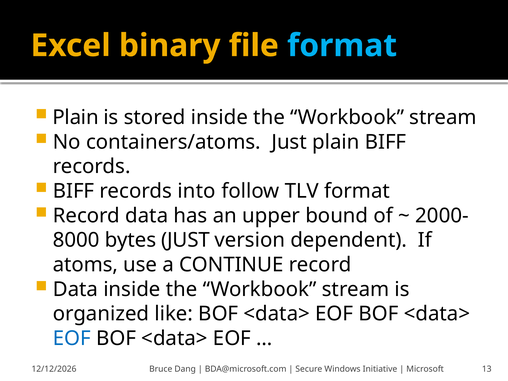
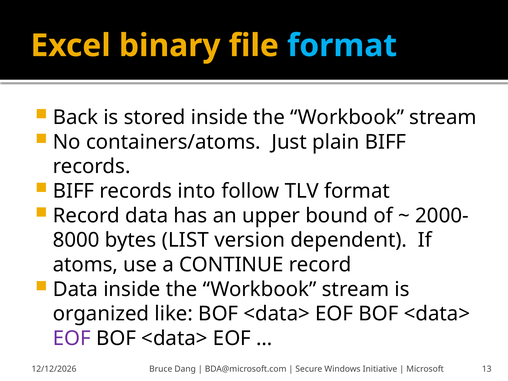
Plain at (76, 117): Plain -> Back
bytes JUST: JUST -> LIST
EOF at (72, 338) colour: blue -> purple
